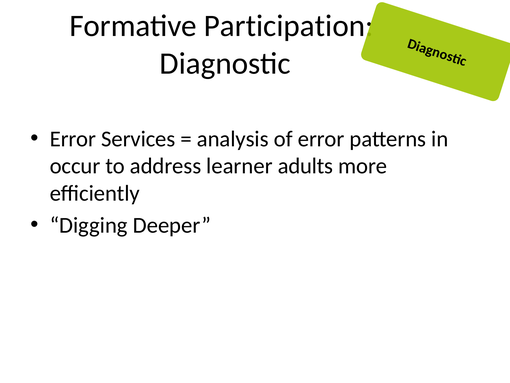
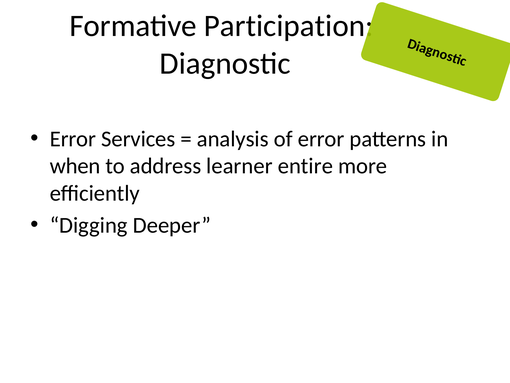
occur: occur -> when
adults: adults -> entire
